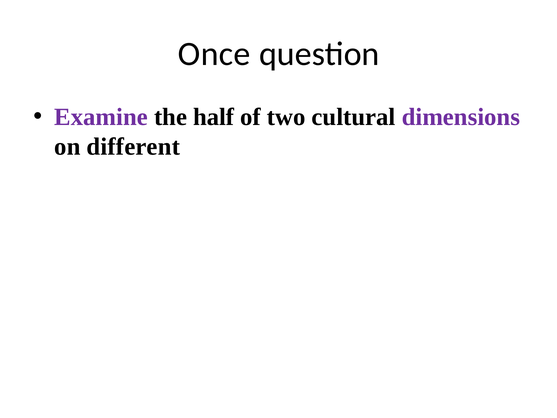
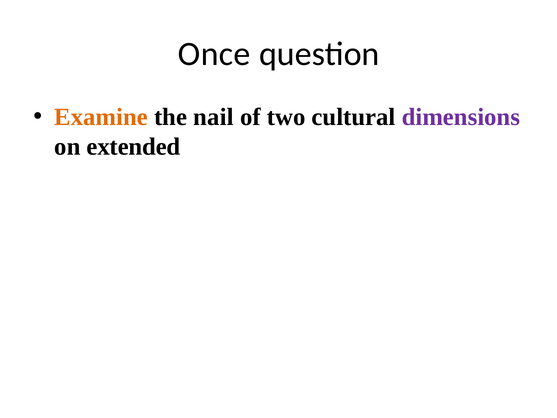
Examine colour: purple -> orange
half: half -> nail
different: different -> extended
